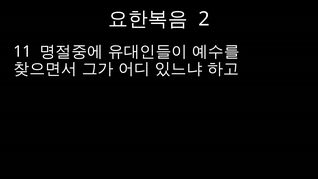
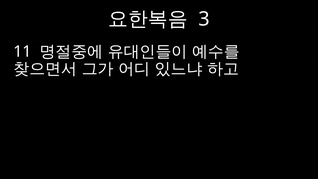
2: 2 -> 3
